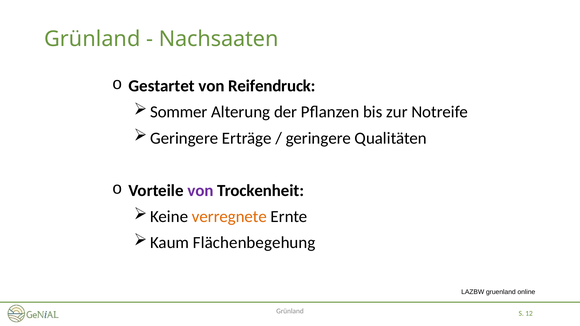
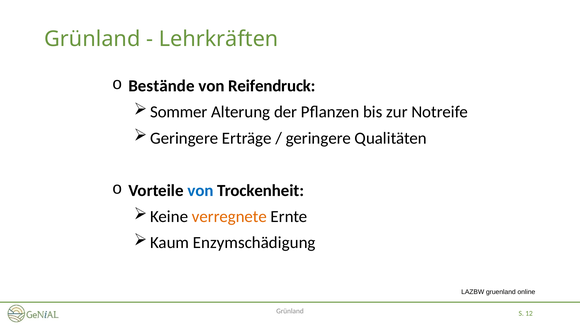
Nachsaaten: Nachsaaten -> Lehrkräften
Gestartet: Gestartet -> Bestände
von at (200, 191) colour: purple -> blue
Flächenbegehung: Flächenbegehung -> Enzymschädigung
